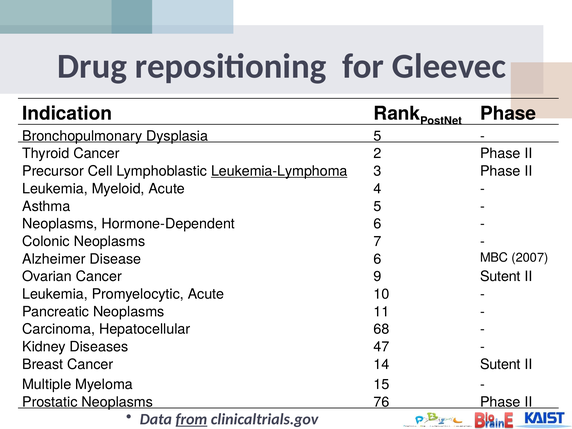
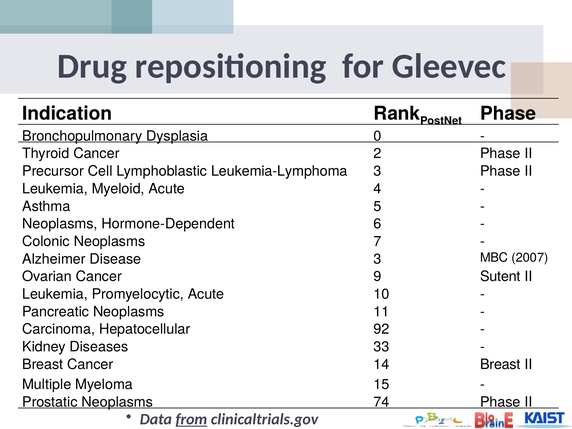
Dysplasia 5: 5 -> 0
Leukemia-Lymphoma underline: present -> none
Disease 6: 6 -> 3
68: 68 -> 92
47: 47 -> 33
14 Sutent: Sutent -> Breast
76: 76 -> 74
